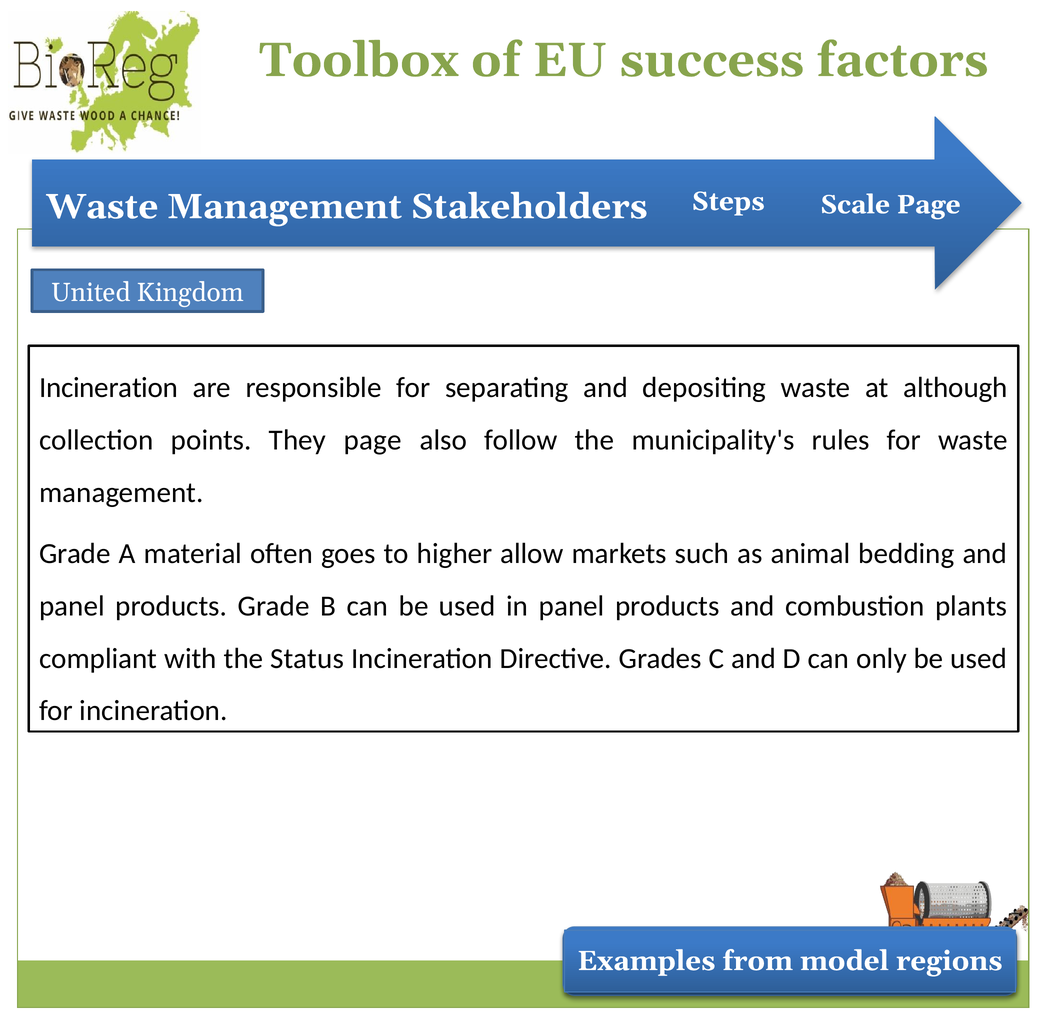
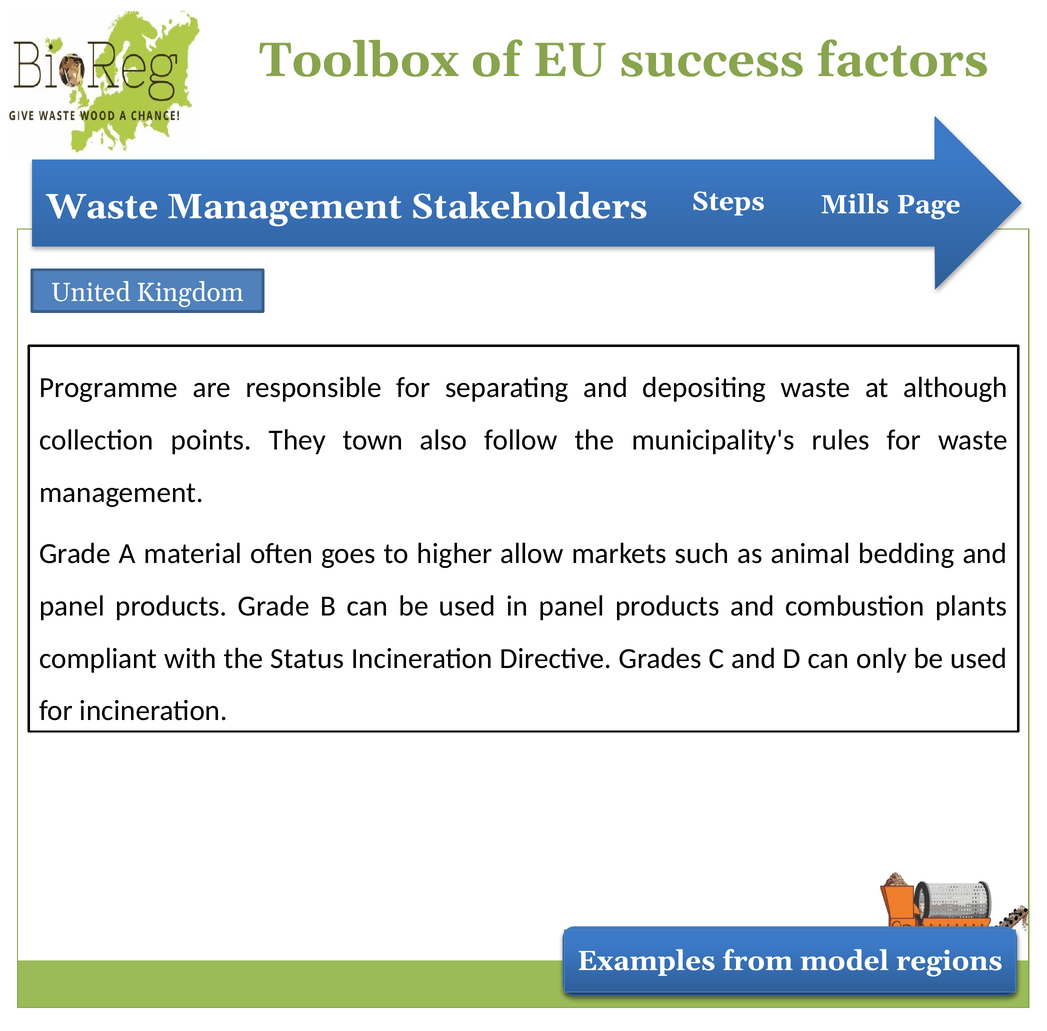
Scale: Scale -> Mills
Incineration at (109, 388): Incineration -> Programme
They page: page -> town
